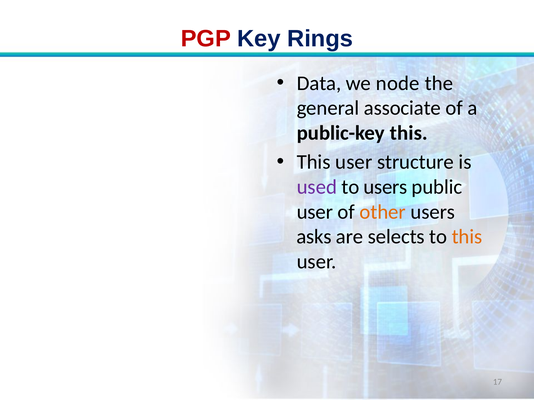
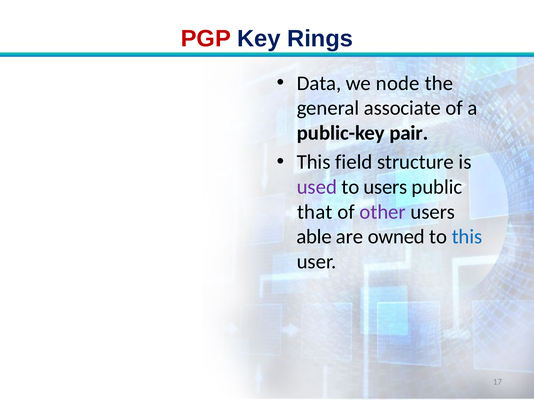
public-key this: this -> pair
user at (354, 162): user -> field
user at (315, 212): user -> that
other colour: orange -> purple
asks: asks -> able
selects: selects -> owned
this at (467, 237) colour: orange -> blue
